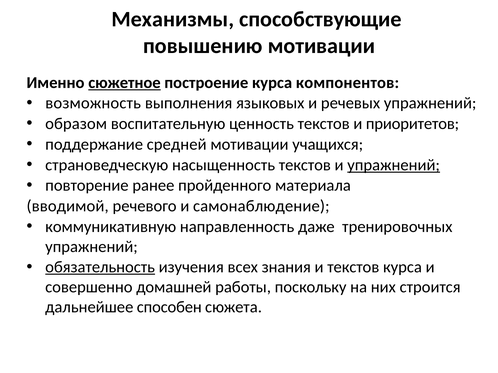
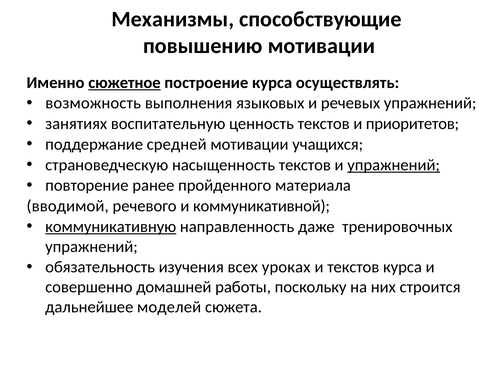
компонентов: компонентов -> осуществлять
образом: образом -> занятиях
самонаблюдение: самонаблюдение -> коммуникативной
коммуникативную underline: none -> present
обязательность underline: present -> none
знания: знания -> уроках
способен: способен -> моделей
